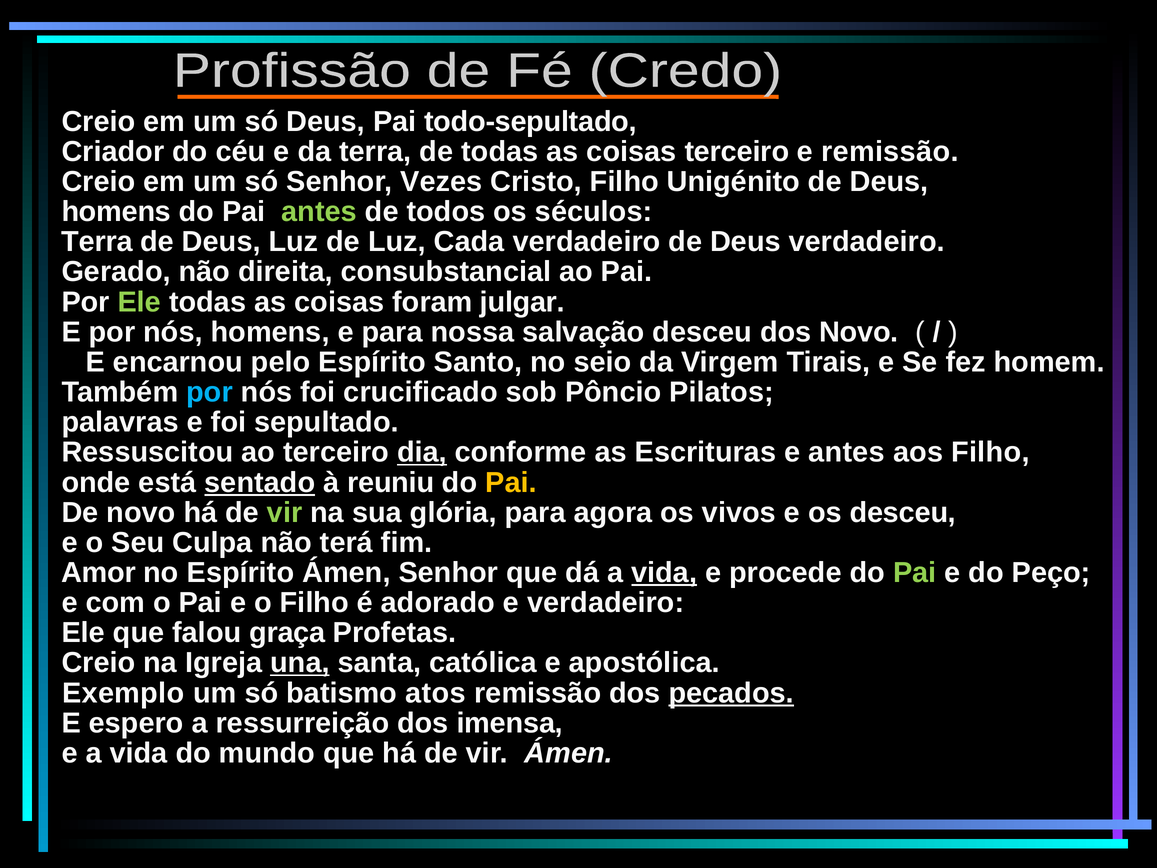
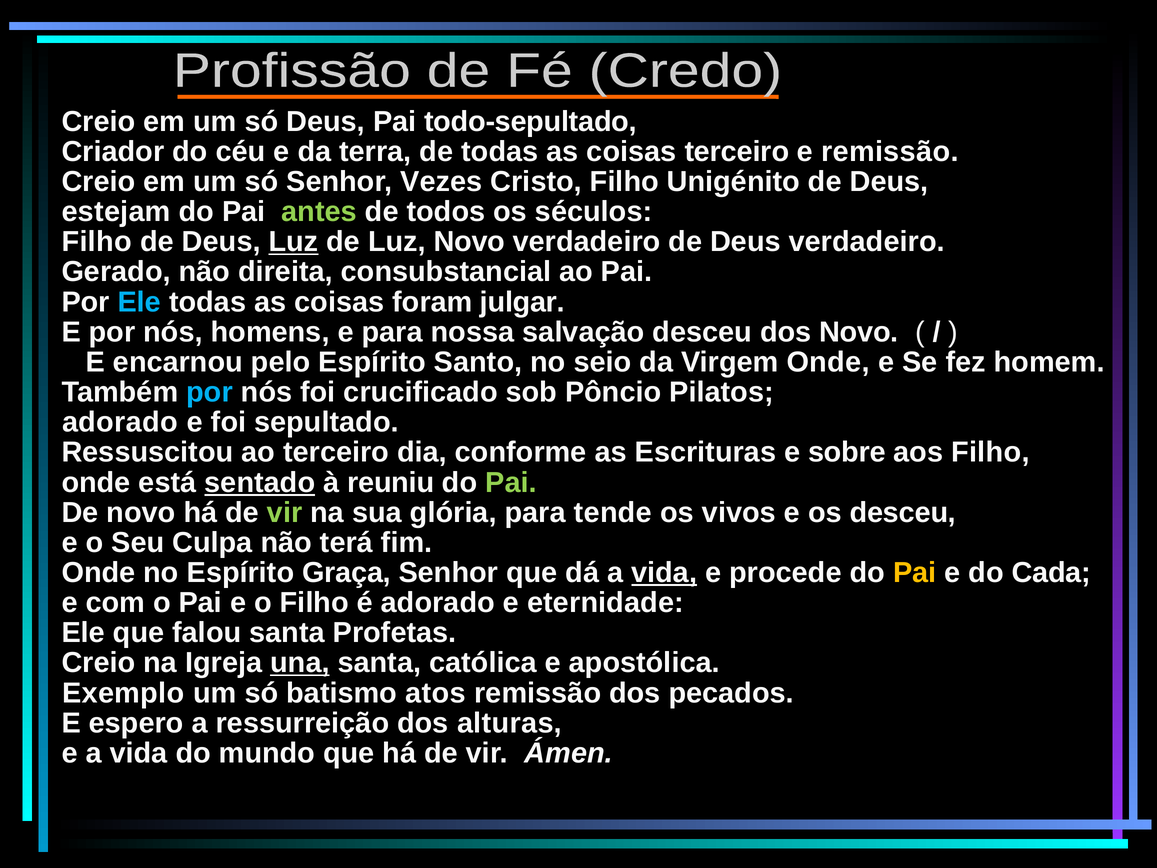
homens at (116, 212): homens -> estejam
Terra at (97, 242): Terra -> Filho
Luz at (294, 242) underline: none -> present
Luz Cada: Cada -> Novo
Ele at (139, 302) colour: light green -> light blue
Virgem Tirais: Tirais -> Onde
palavras at (120, 422): palavras -> adorado
dia underline: present -> none
e antes: antes -> sobre
Pai at (511, 482) colour: yellow -> light green
agora: agora -> tende
Amor at (99, 573): Amor -> Onde
Espírito Ámen: Ámen -> Graça
Pai at (915, 573) colour: light green -> yellow
Peço: Peço -> Cada
e verdadeiro: verdadeiro -> eternidade
falou graça: graça -> santa
pecados underline: present -> none
imensa: imensa -> alturas
